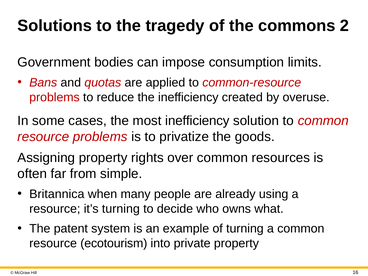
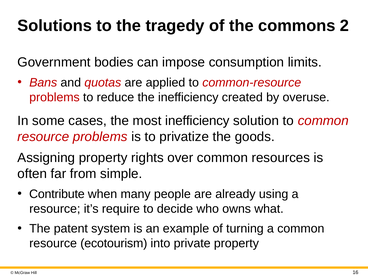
Britannica: Britannica -> Contribute
it’s turning: turning -> require
